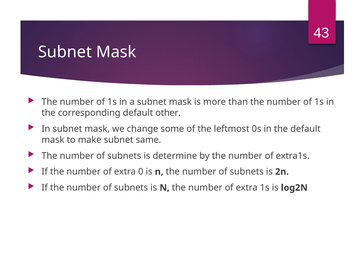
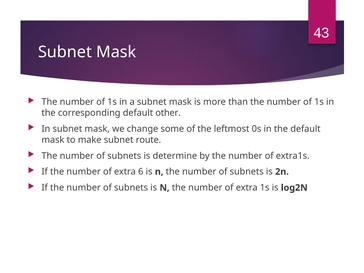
same: same -> route
0: 0 -> 6
